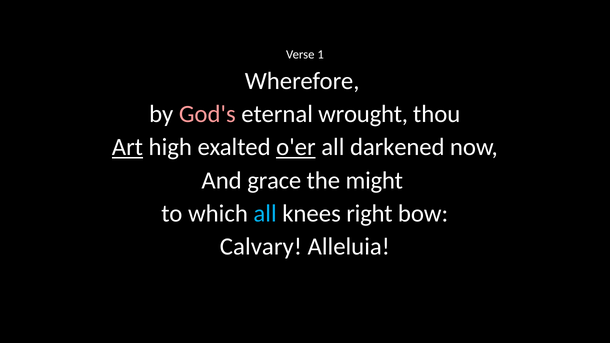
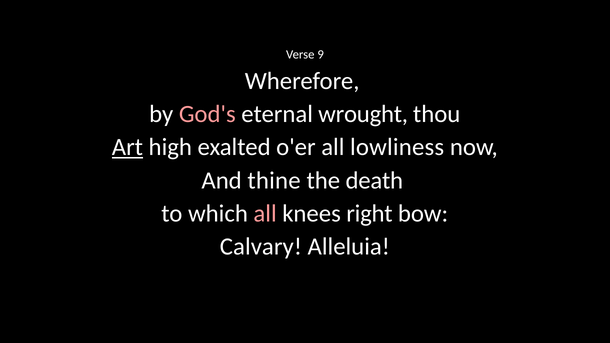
1: 1 -> 9
o'er underline: present -> none
darkened: darkened -> lowliness
grace: grace -> thine
might: might -> death
all at (265, 214) colour: light blue -> pink
